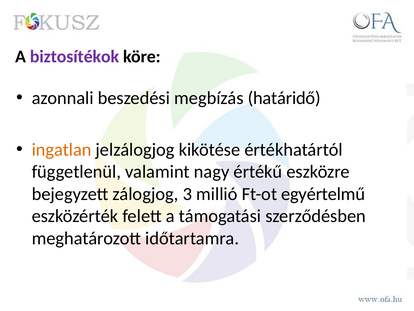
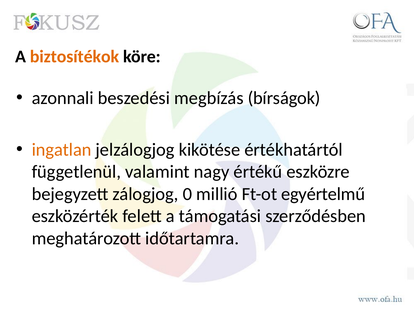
biztosítékok colour: purple -> orange
határidő: határidő -> bírságok
3: 3 -> 0
